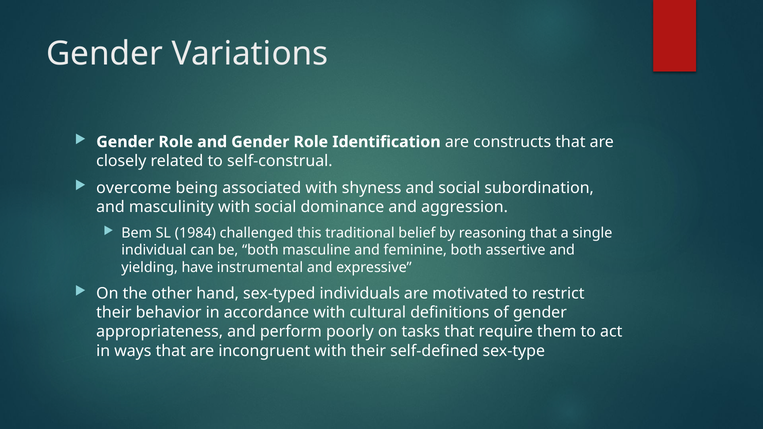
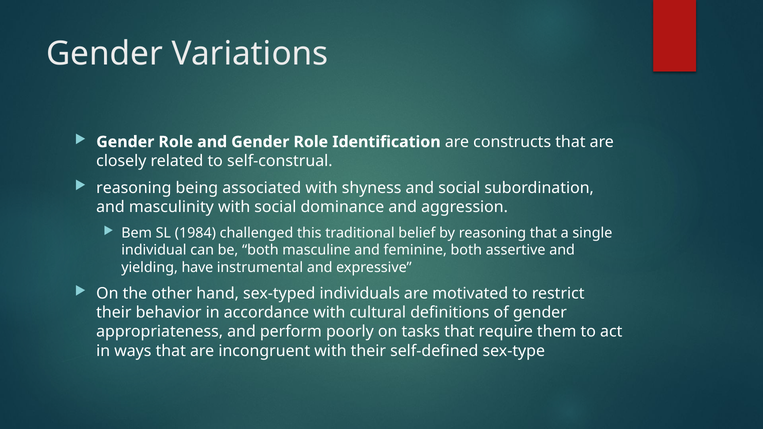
overcome at (134, 188): overcome -> reasoning
